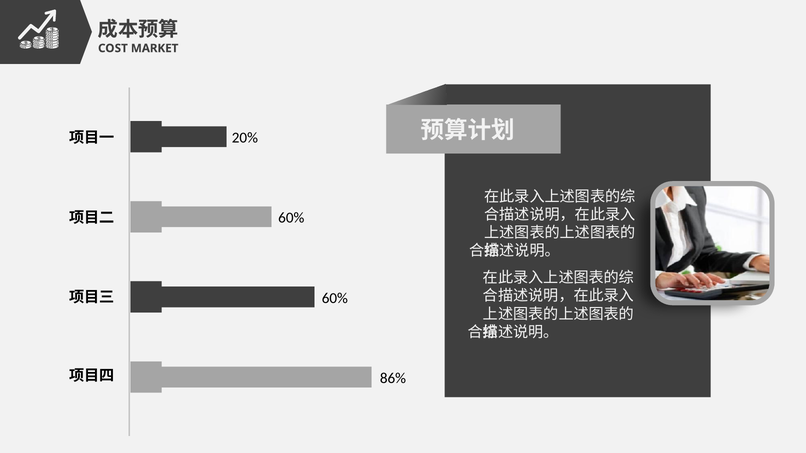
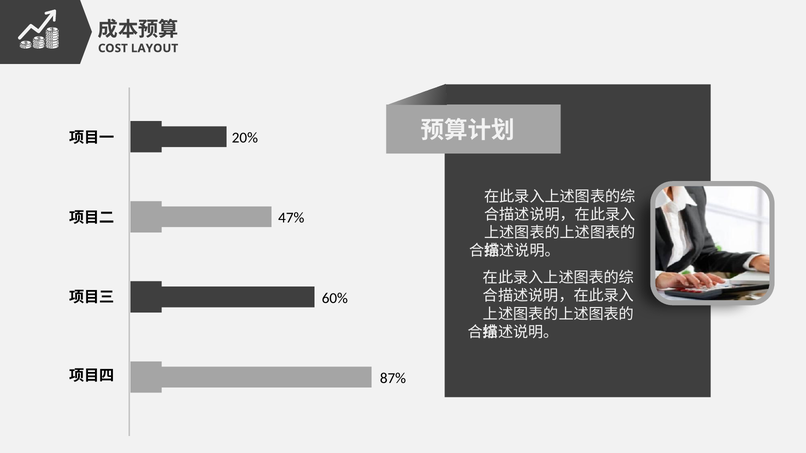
MARKET: MARKET -> LAYOUT
60% at (291, 218): 60% -> 47%
86%: 86% -> 87%
